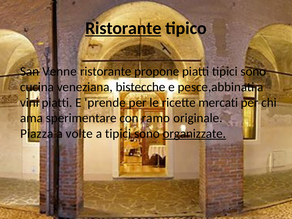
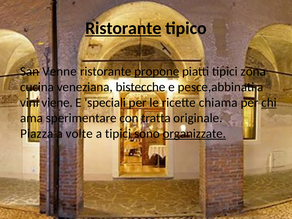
propone underline: none -> present
piatti tipici sono: sono -> zona
vini piatti: piatti -> viene
prende: prende -> speciali
mercati: mercati -> chiama
chi underline: none -> present
ramo: ramo -> tratta
